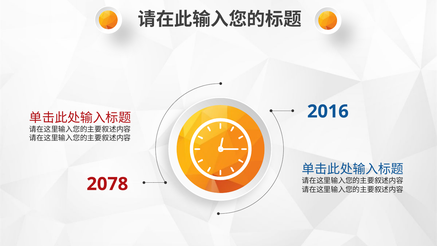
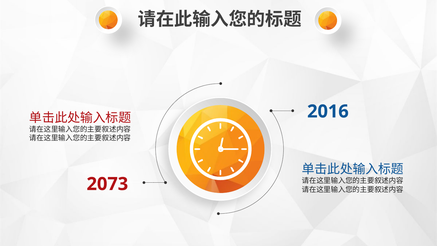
2078: 2078 -> 2073
